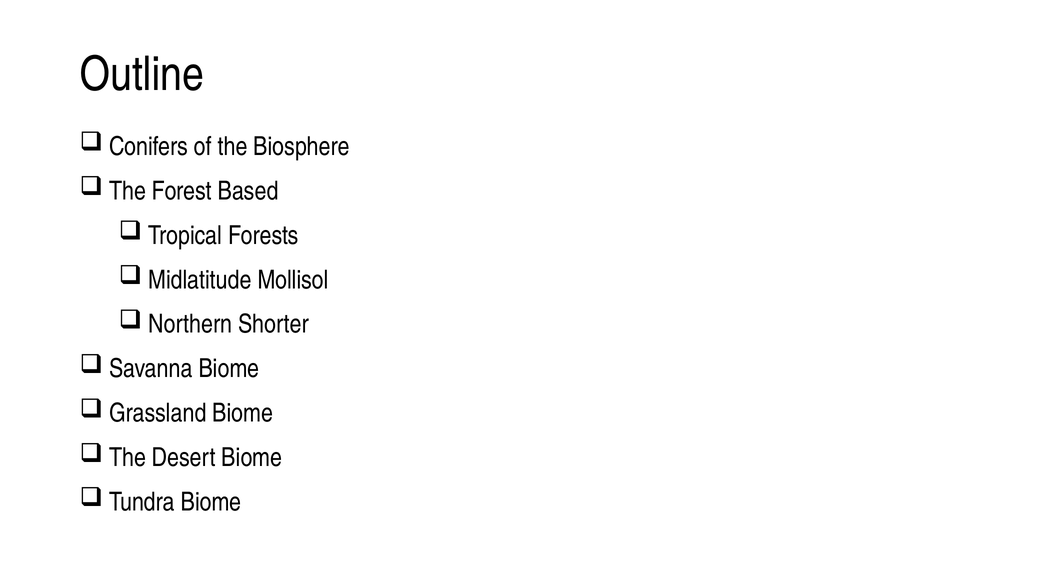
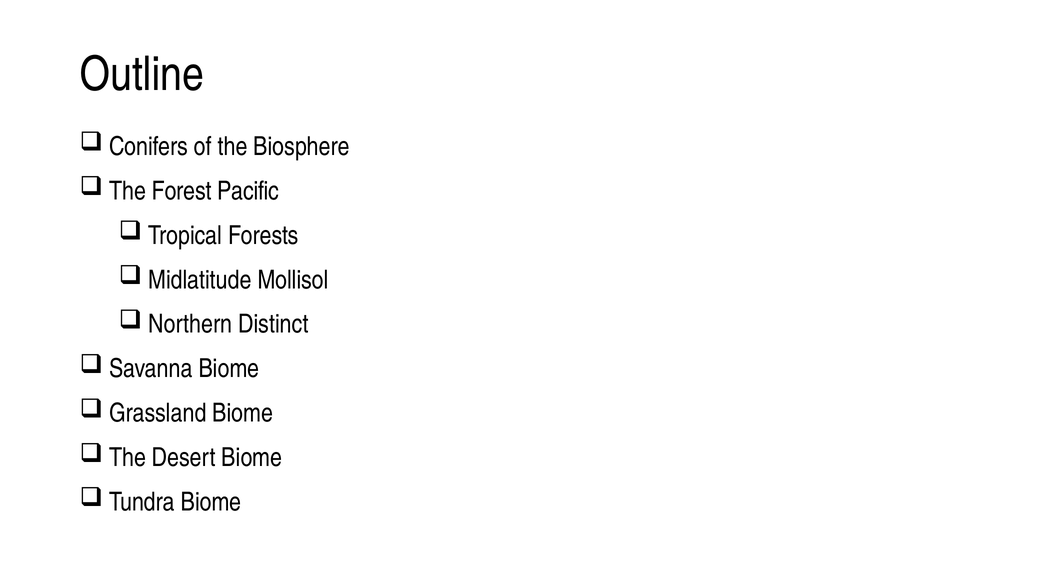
Based: Based -> Pacific
Shorter: Shorter -> Distinct
